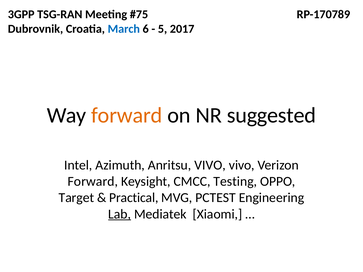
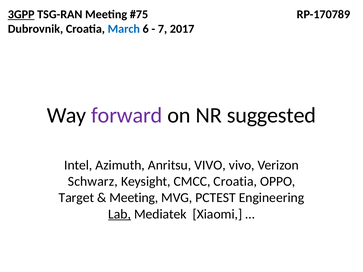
3GPP underline: none -> present
5: 5 -> 7
forward at (127, 115) colour: orange -> purple
Forward at (93, 182): Forward -> Schwarz
CMCC Testing: Testing -> Croatia
Practical at (134, 198): Practical -> Meeting
